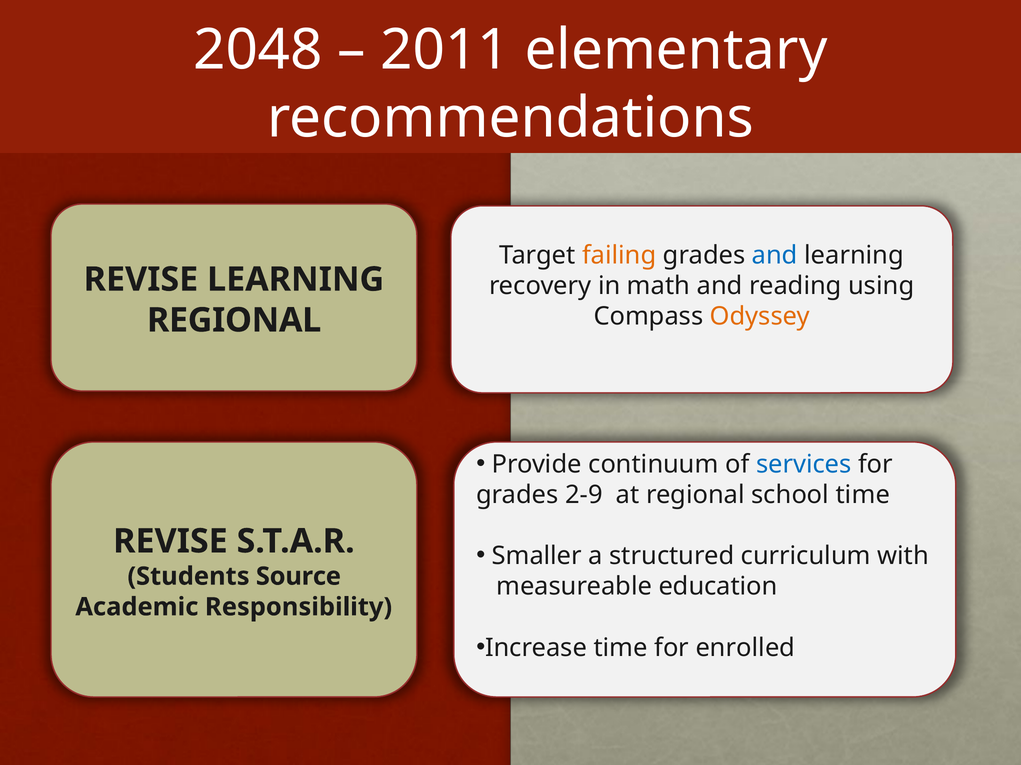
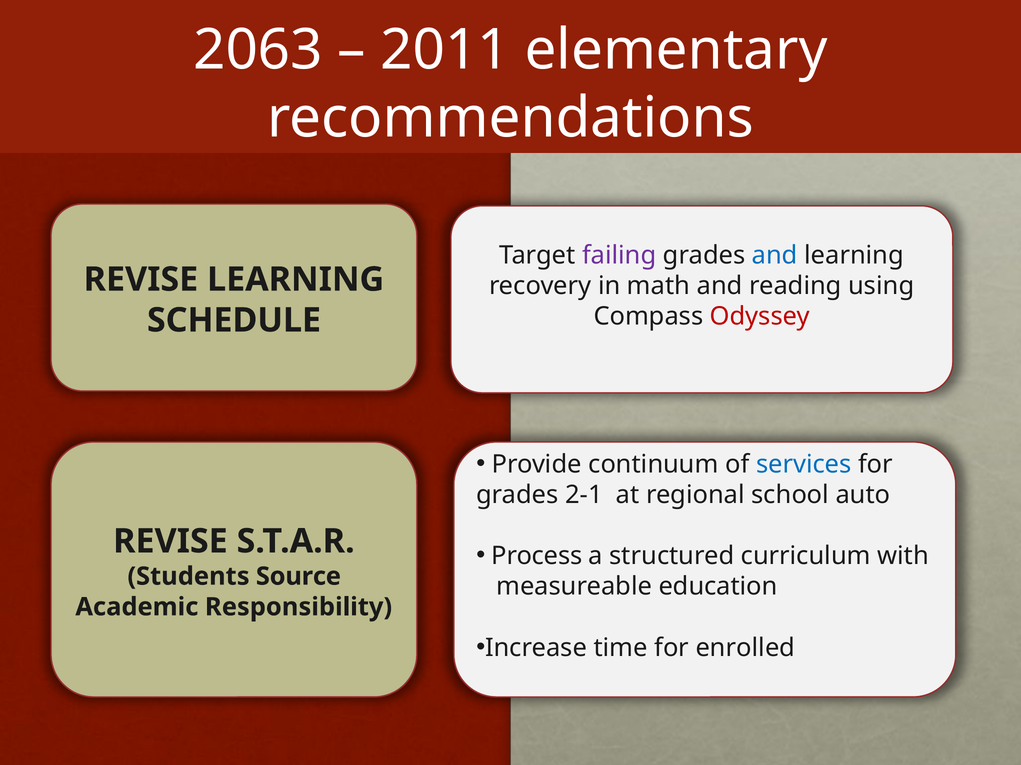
2048: 2048 -> 2063
failing colour: orange -> purple
Odyssey colour: orange -> red
REGIONAL at (234, 321): REGIONAL -> SCHEDULE
2-9: 2-9 -> 2-1
school time: time -> auto
Smaller: Smaller -> Process
